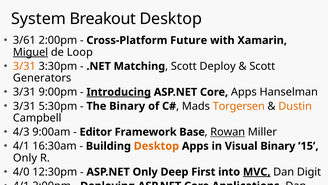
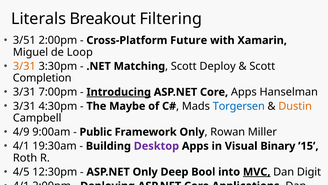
System: System -> Literals
Breakout Desktop: Desktop -> Filtering
3/61: 3/61 -> 3/51
Miguel underline: present -> none
Generators: Generators -> Completion
9:00pm: 9:00pm -> 7:00pm
5:30pm: 5:30pm -> 4:30pm
The Binary: Binary -> Maybe
Torgersen colour: orange -> blue
4/3: 4/3 -> 4/9
Editor: Editor -> Public
Framework Base: Base -> Only
Rowan underline: present -> none
16:30am: 16:30am -> 19:30am
Desktop at (156, 146) colour: orange -> purple
Only at (25, 157): Only -> Roth
4/0: 4/0 -> 4/5
First: First -> Bool
